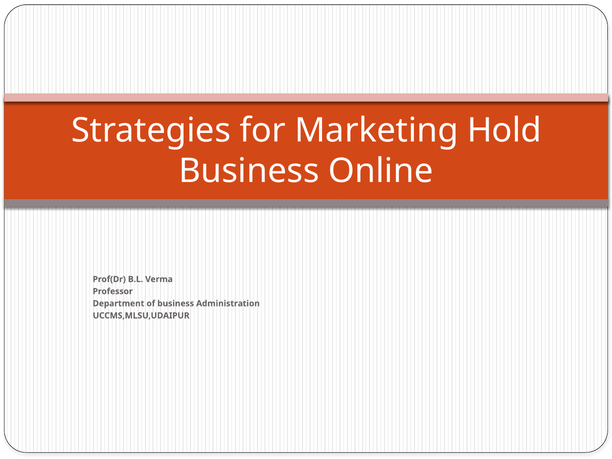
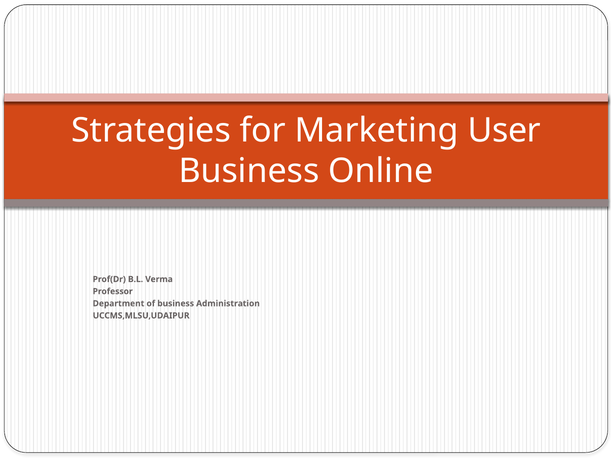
Hold: Hold -> User
